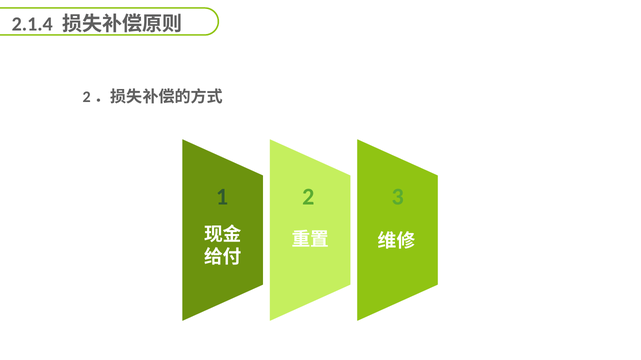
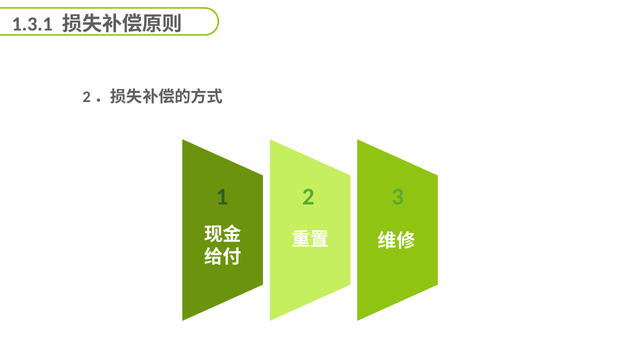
2.1.4: 2.1.4 -> 1.3.1
